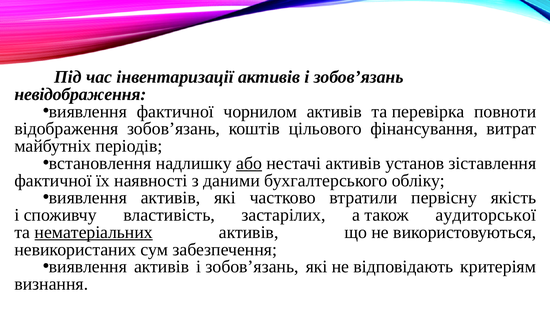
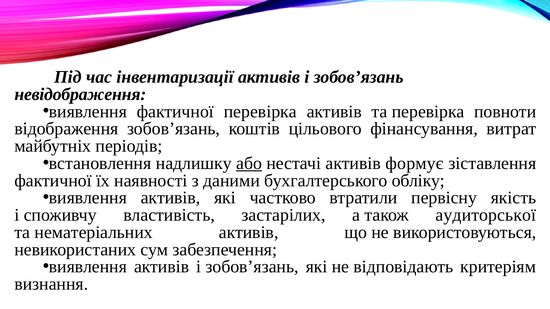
фактичної чорнилом: чорнилом -> перевірка
установ: установ -> формує
нематеріальних underline: present -> none
